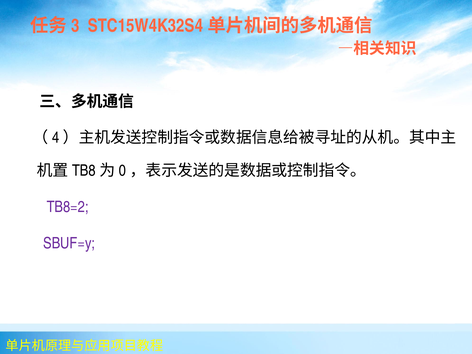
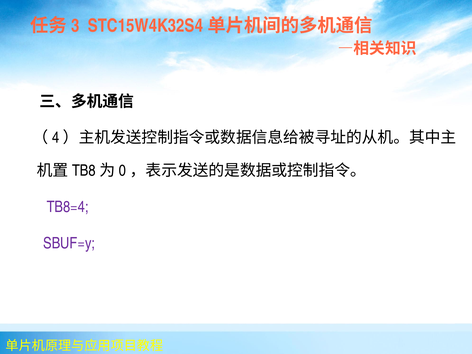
TB8=2: TB8=2 -> TB8=4
